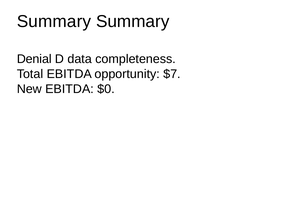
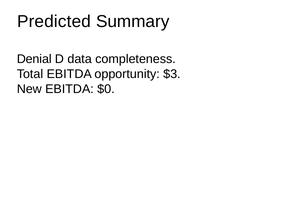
Summary at (54, 21): Summary -> Predicted
$7: $7 -> $3
